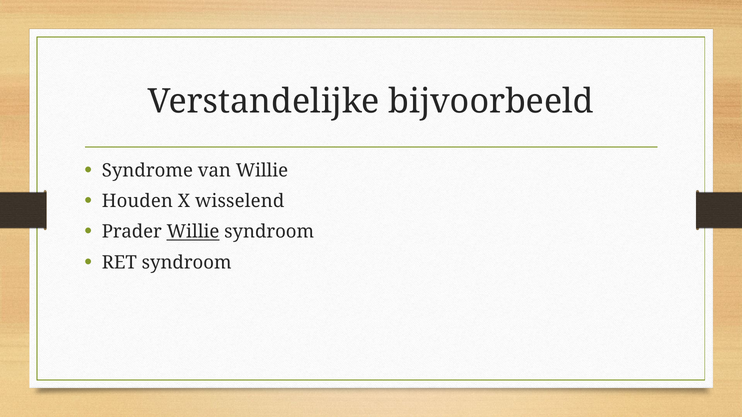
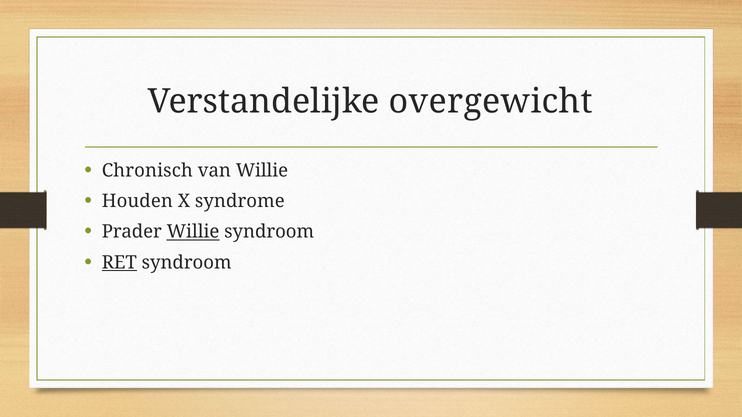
bijvoorbeeld: bijvoorbeeld -> overgewicht
Syndrome: Syndrome -> Chronisch
wisselend: wisselend -> syndrome
RET underline: none -> present
